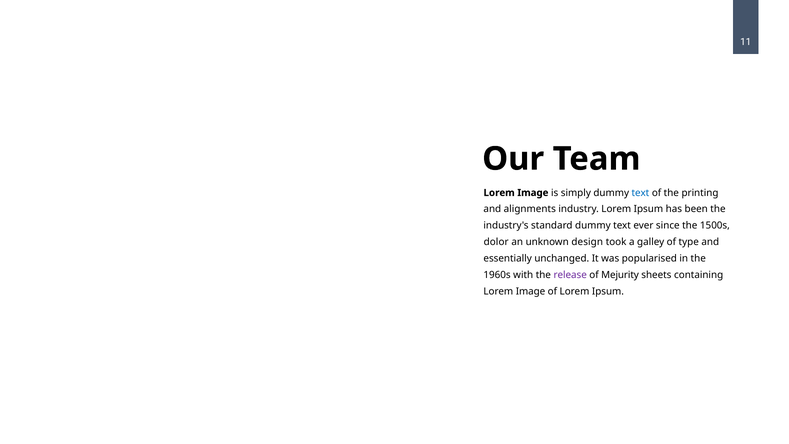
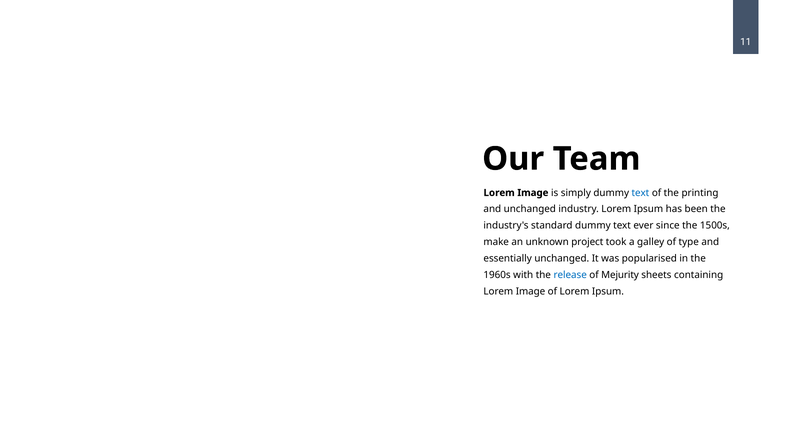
and alignments: alignments -> unchanged
dolor: dolor -> make
design: design -> project
release colour: purple -> blue
